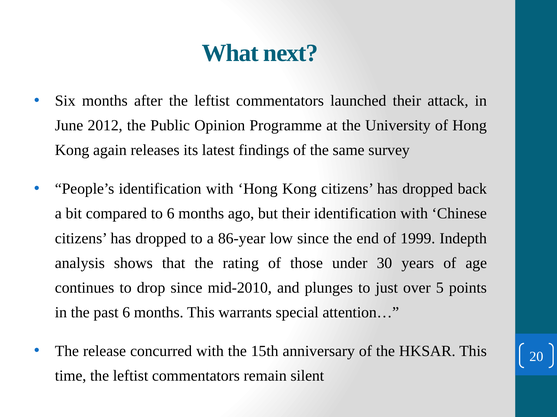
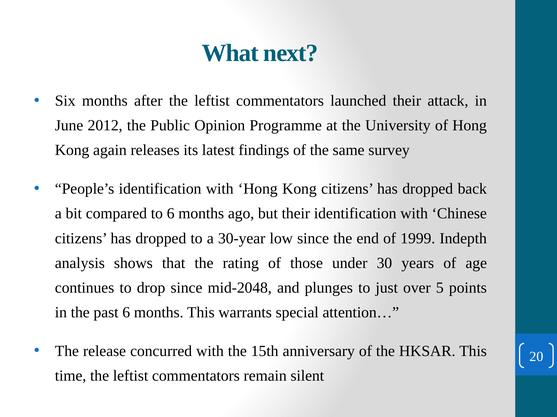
86-year: 86-year -> 30-year
mid-2010: mid-2010 -> mid-2048
